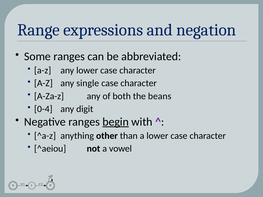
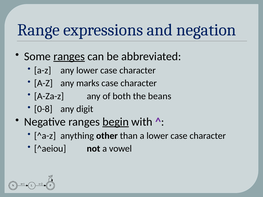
ranges at (69, 56) underline: none -> present
single: single -> marks
0-4: 0-4 -> 0-8
